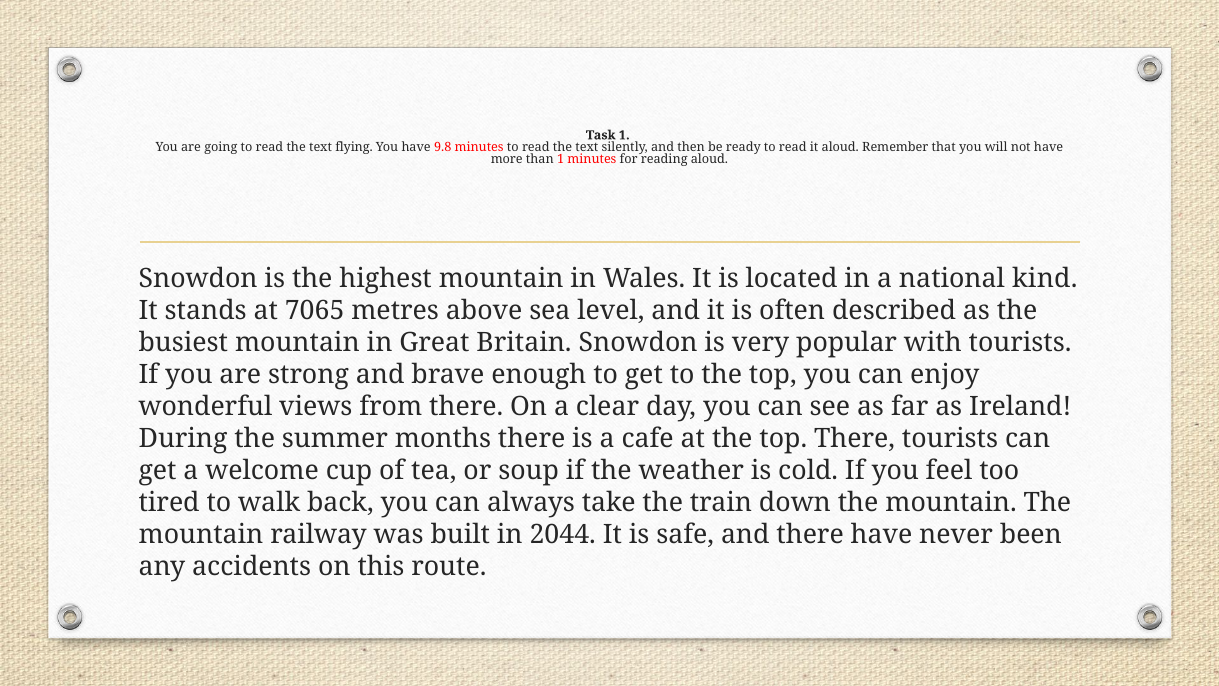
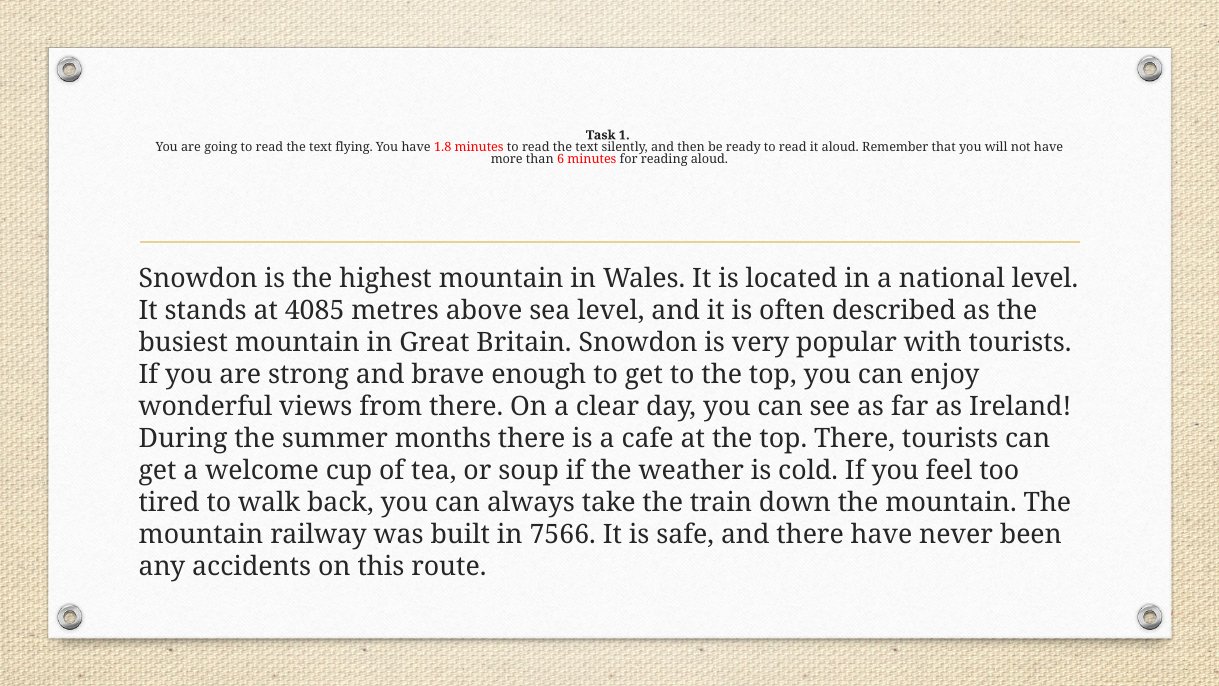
9.8: 9.8 -> 1.8
than 1: 1 -> 6
national kind: kind -> level
7065: 7065 -> 4085
2044: 2044 -> 7566
